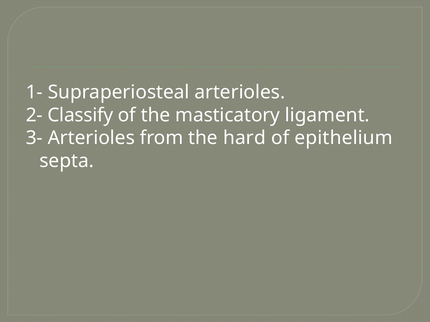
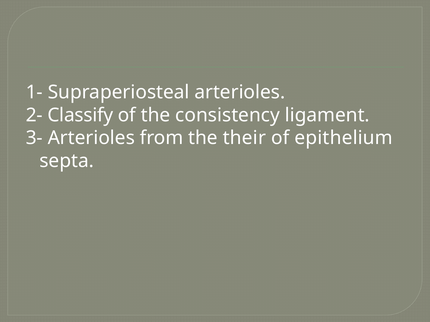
masticatory: masticatory -> consistency
hard: hard -> their
